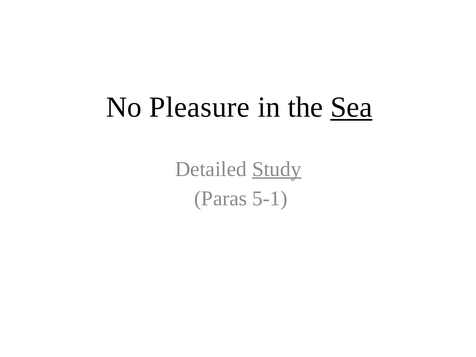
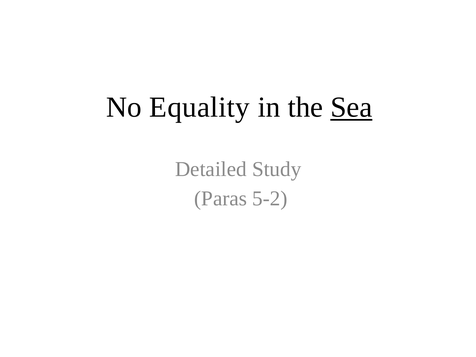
Pleasure: Pleasure -> Equality
Study underline: present -> none
5-1: 5-1 -> 5-2
